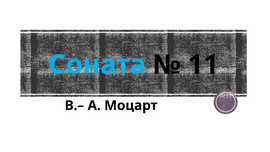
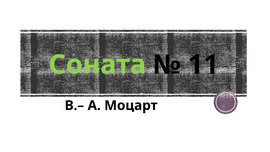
Соната colour: light blue -> light green
